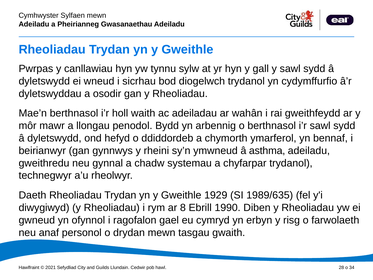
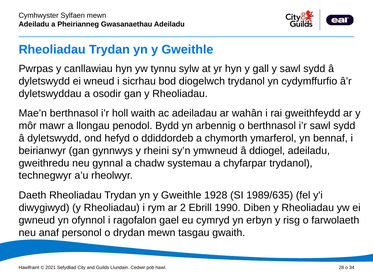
asthma: asthma -> ddiogel
1929: 1929 -> 1928
8: 8 -> 2
